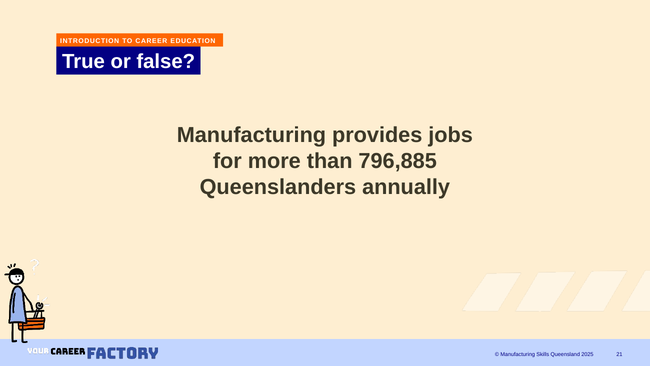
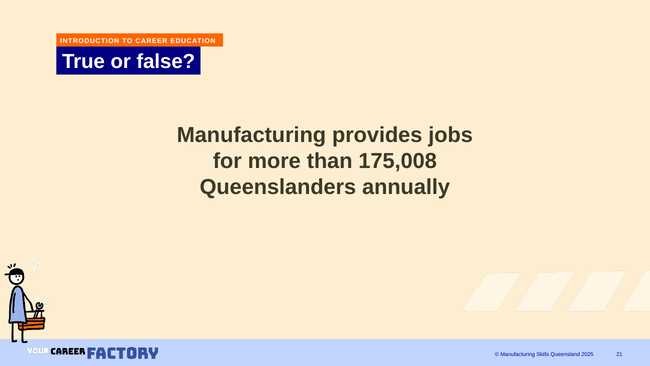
796,885: 796,885 -> 175,008
